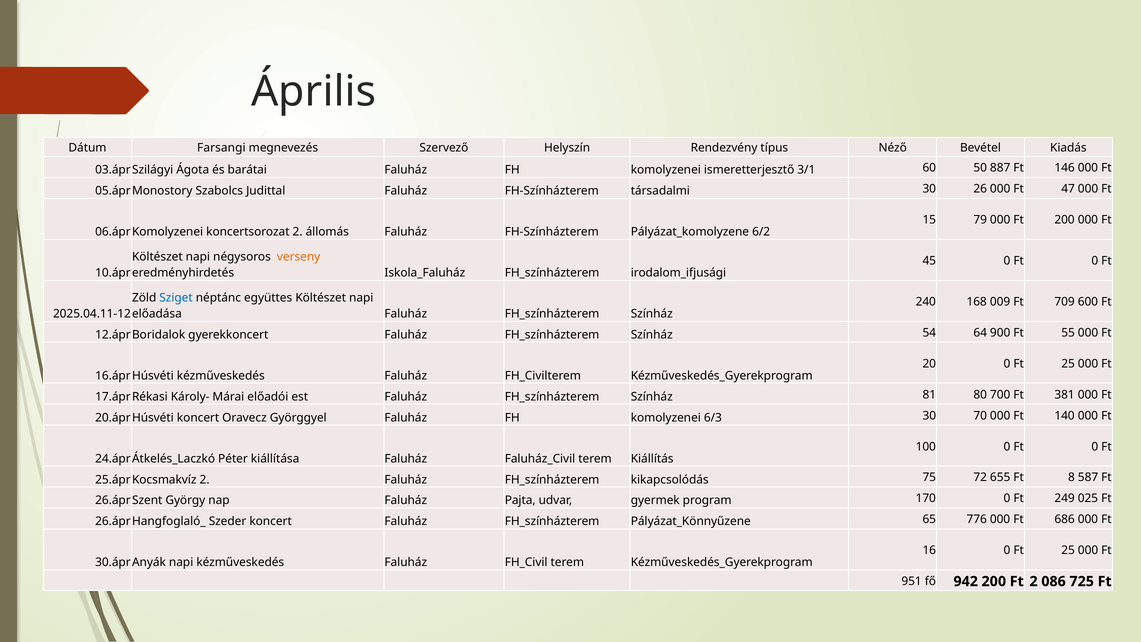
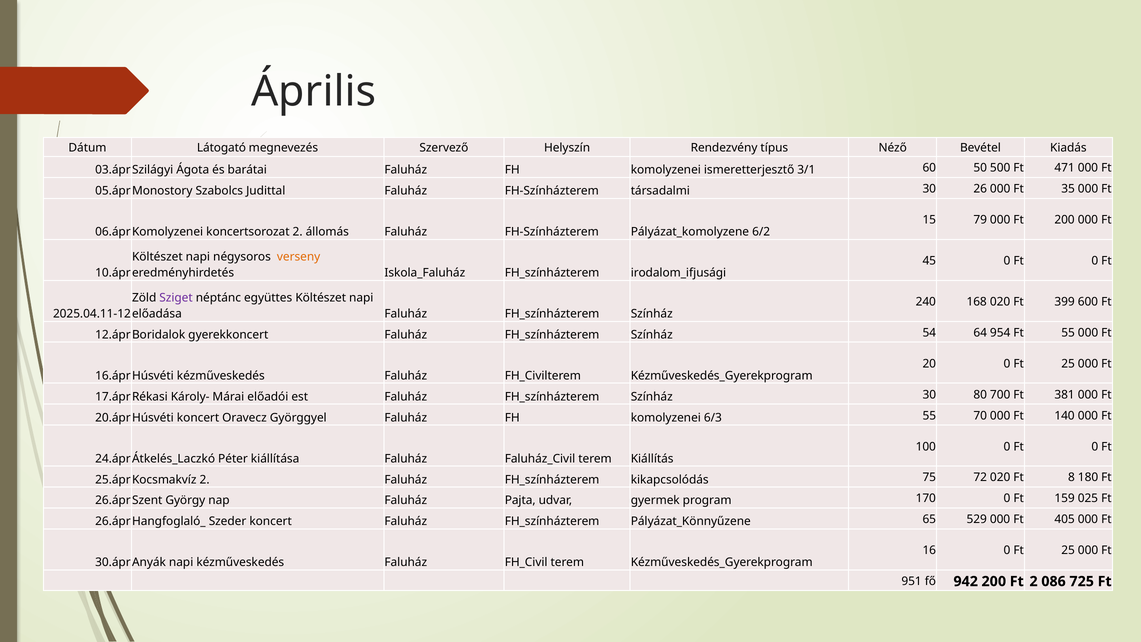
Farsangi: Farsangi -> Látogató
887: 887 -> 500
146: 146 -> 471
47: 47 -> 35
Sziget colour: blue -> purple
168 009: 009 -> 020
709: 709 -> 399
900: 900 -> 954
81 at (929, 395): 81 -> 30
30 at (929, 416): 30 -> 55
72 655: 655 -> 020
587: 587 -> 180
249: 249 -> 159
776: 776 -> 529
686: 686 -> 405
